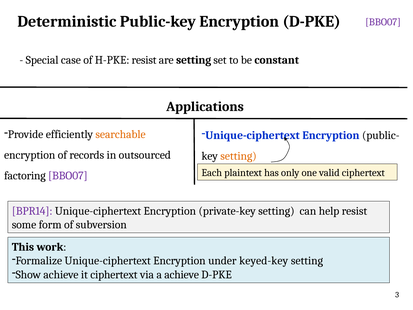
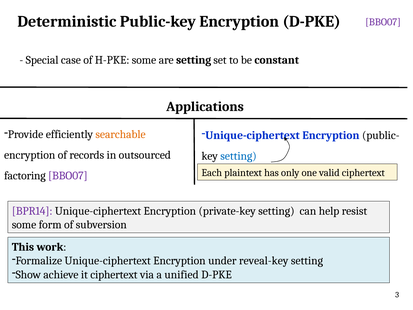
H-PKE resist: resist -> some
setting at (239, 156) colour: orange -> blue
keyed-key: keyed-key -> reveal-key
a achieve: achieve -> unified
